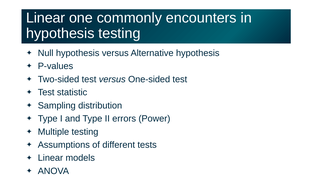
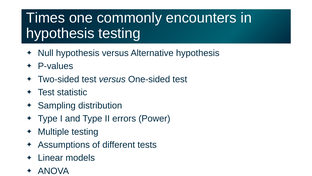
Linear at (46, 18): Linear -> Times
